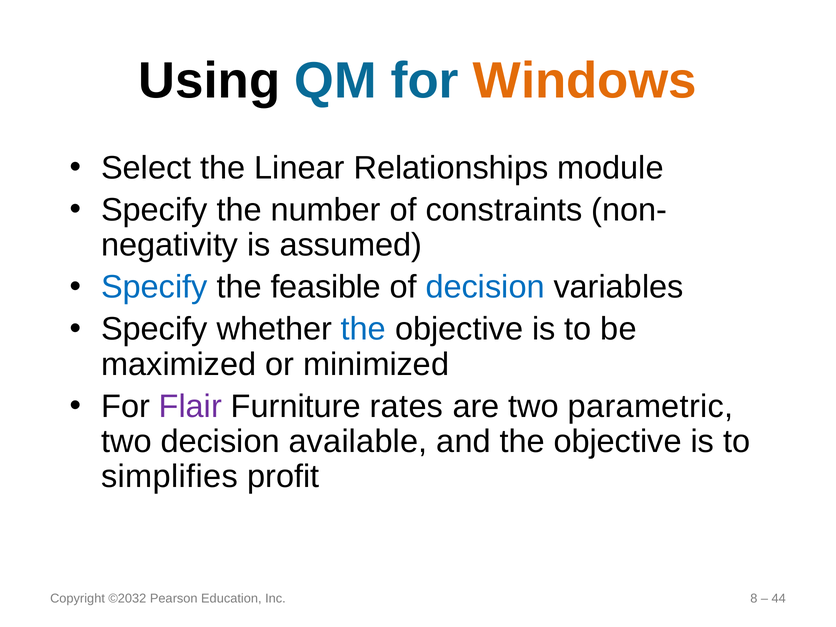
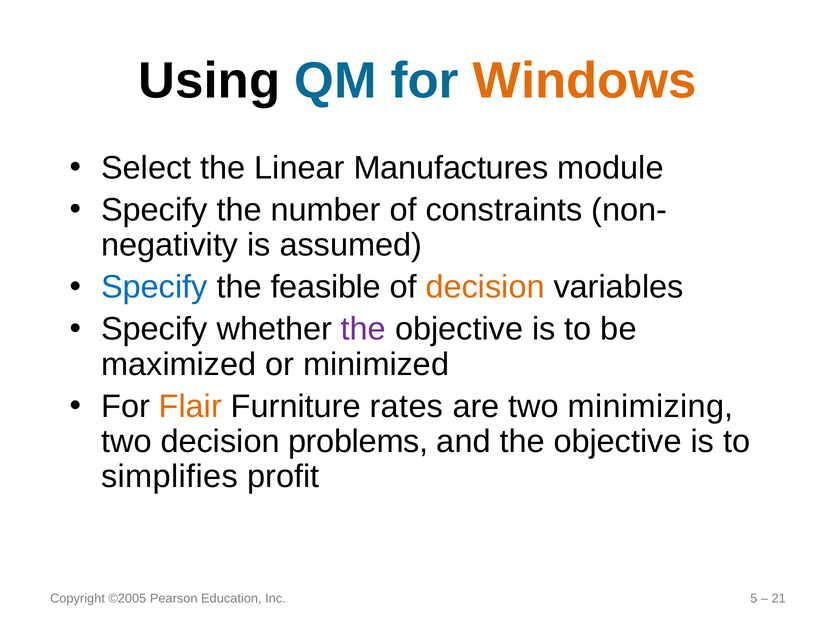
Relationships: Relationships -> Manufactures
decision at (485, 287) colour: blue -> orange
the at (364, 329) colour: blue -> purple
Flair colour: purple -> orange
parametric: parametric -> minimizing
available: available -> problems
©2032: ©2032 -> ©2005
8: 8 -> 5
44: 44 -> 21
